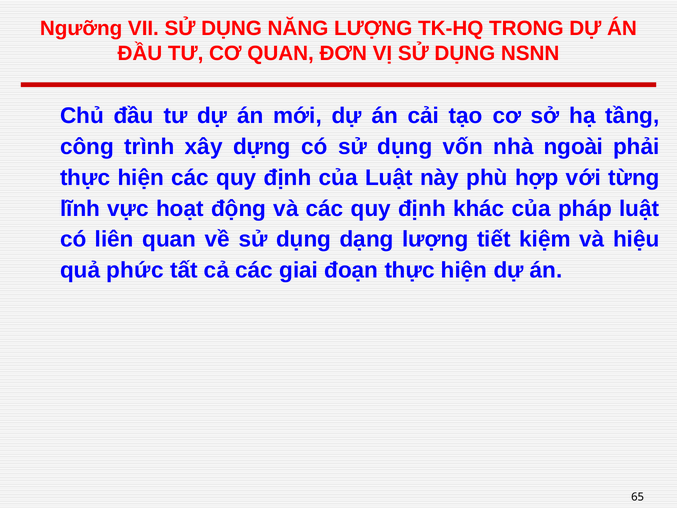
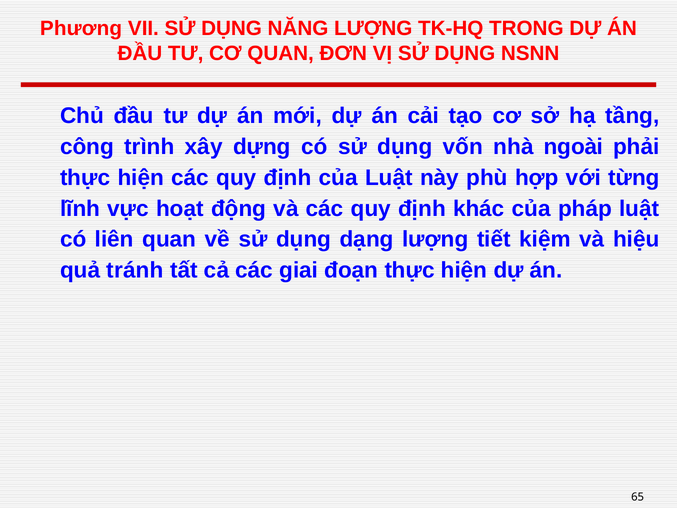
Ngưỡng: Ngưỡng -> Phương
phức: phức -> tránh
